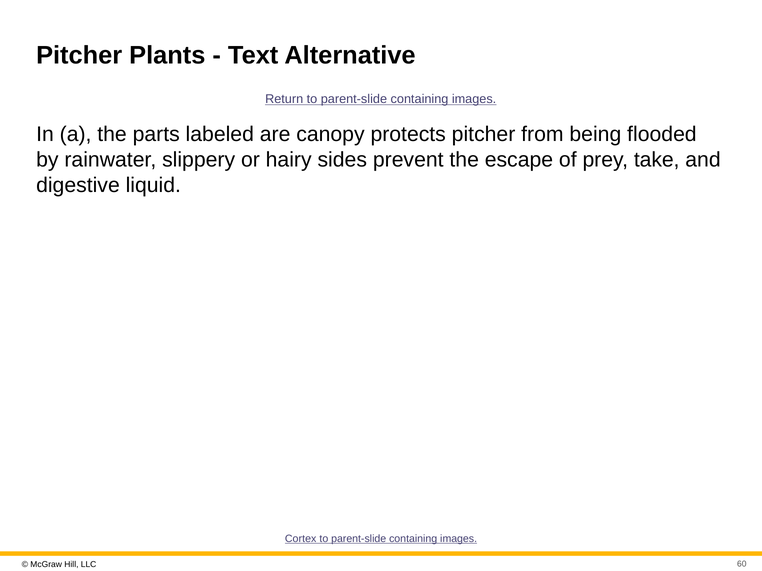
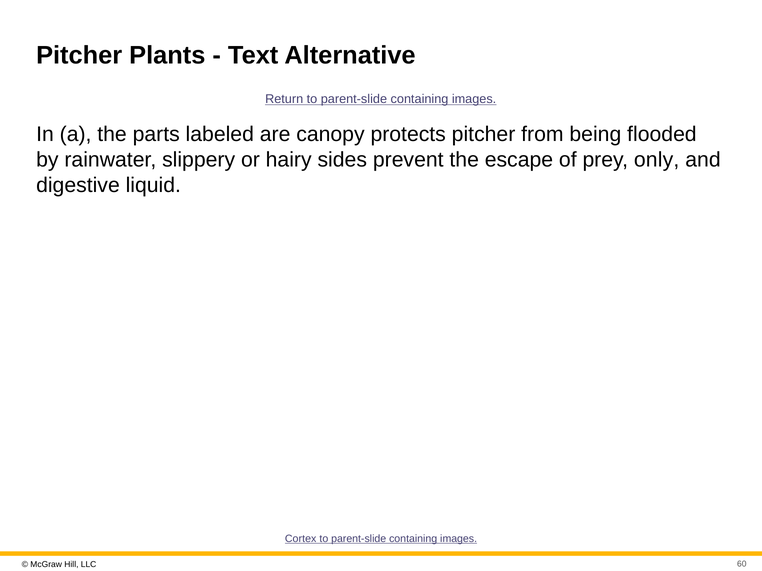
take: take -> only
